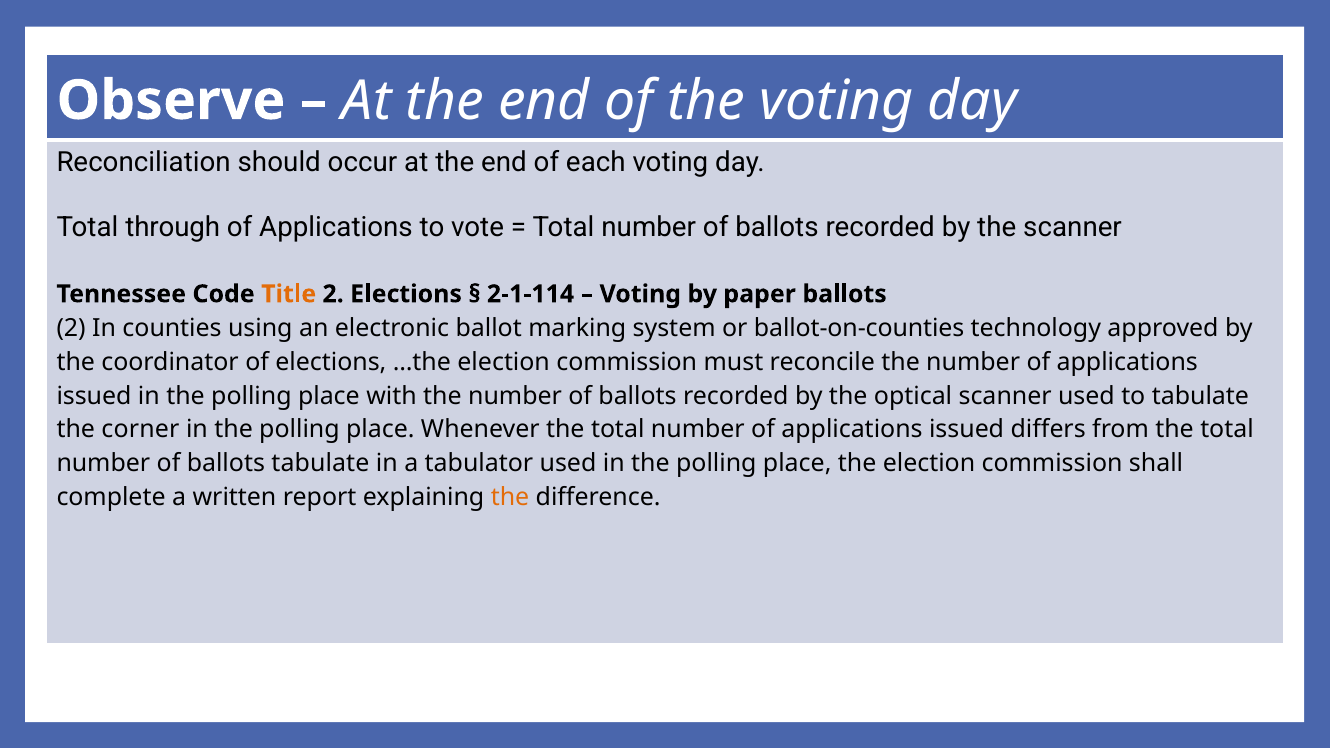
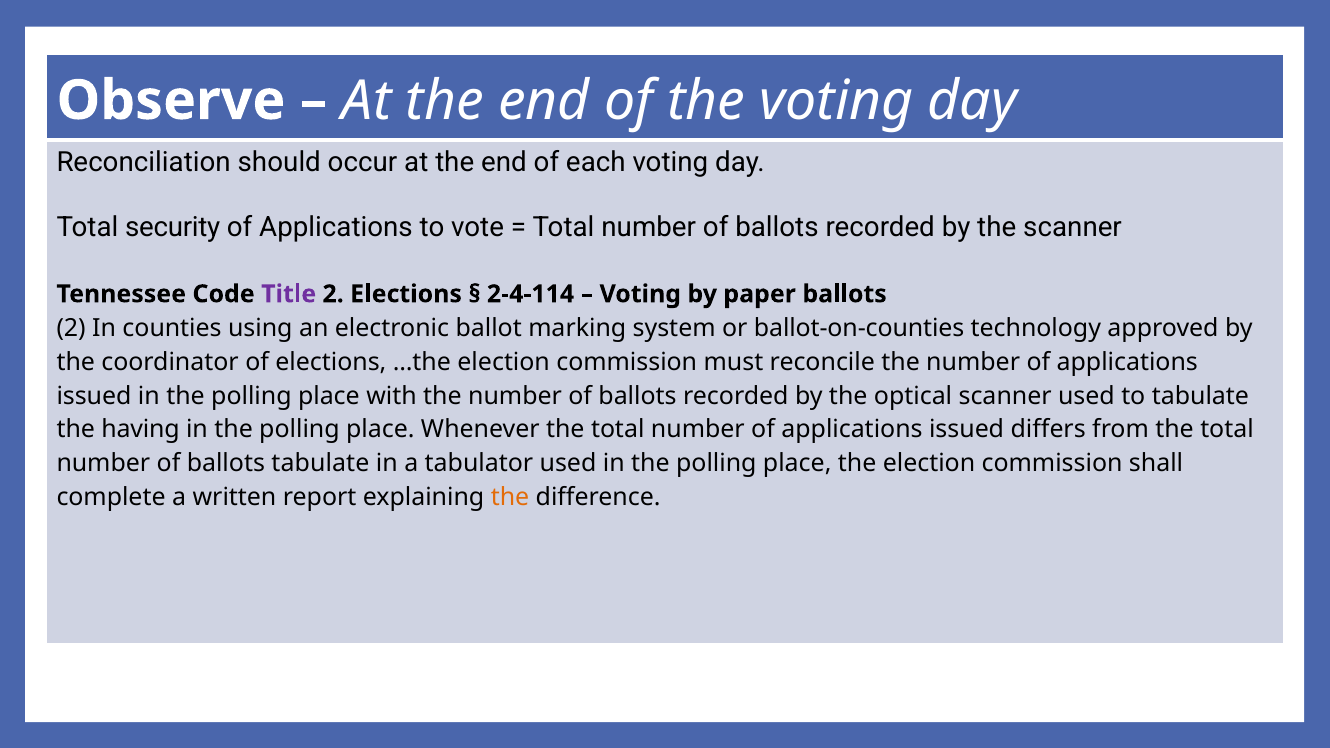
through: through -> security
Title colour: orange -> purple
2-1-114: 2-1-114 -> 2-4-114
corner: corner -> having
